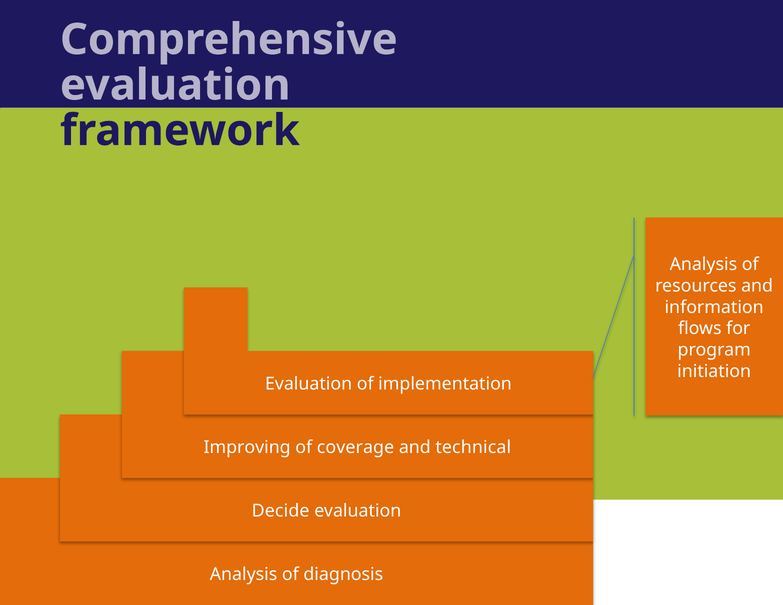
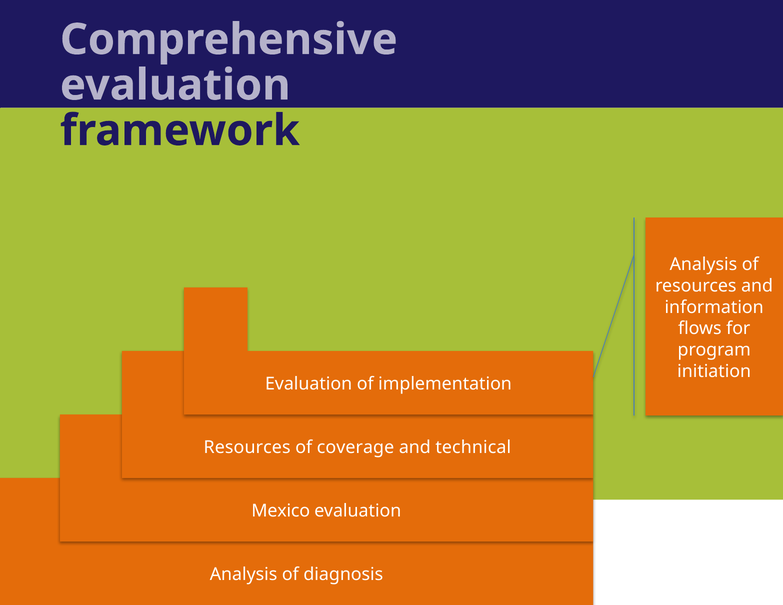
Improving at (247, 447): Improving -> Resources
Decide: Decide -> Mexico
